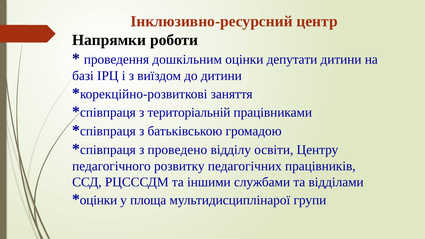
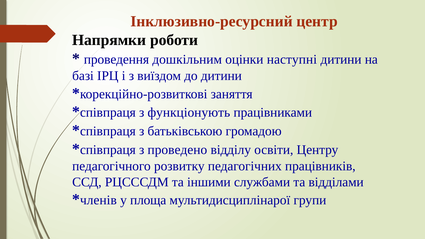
депутати: депутати -> наступні
територіальній: територіальній -> функціонують
оцінки at (99, 200): оцінки -> членів
